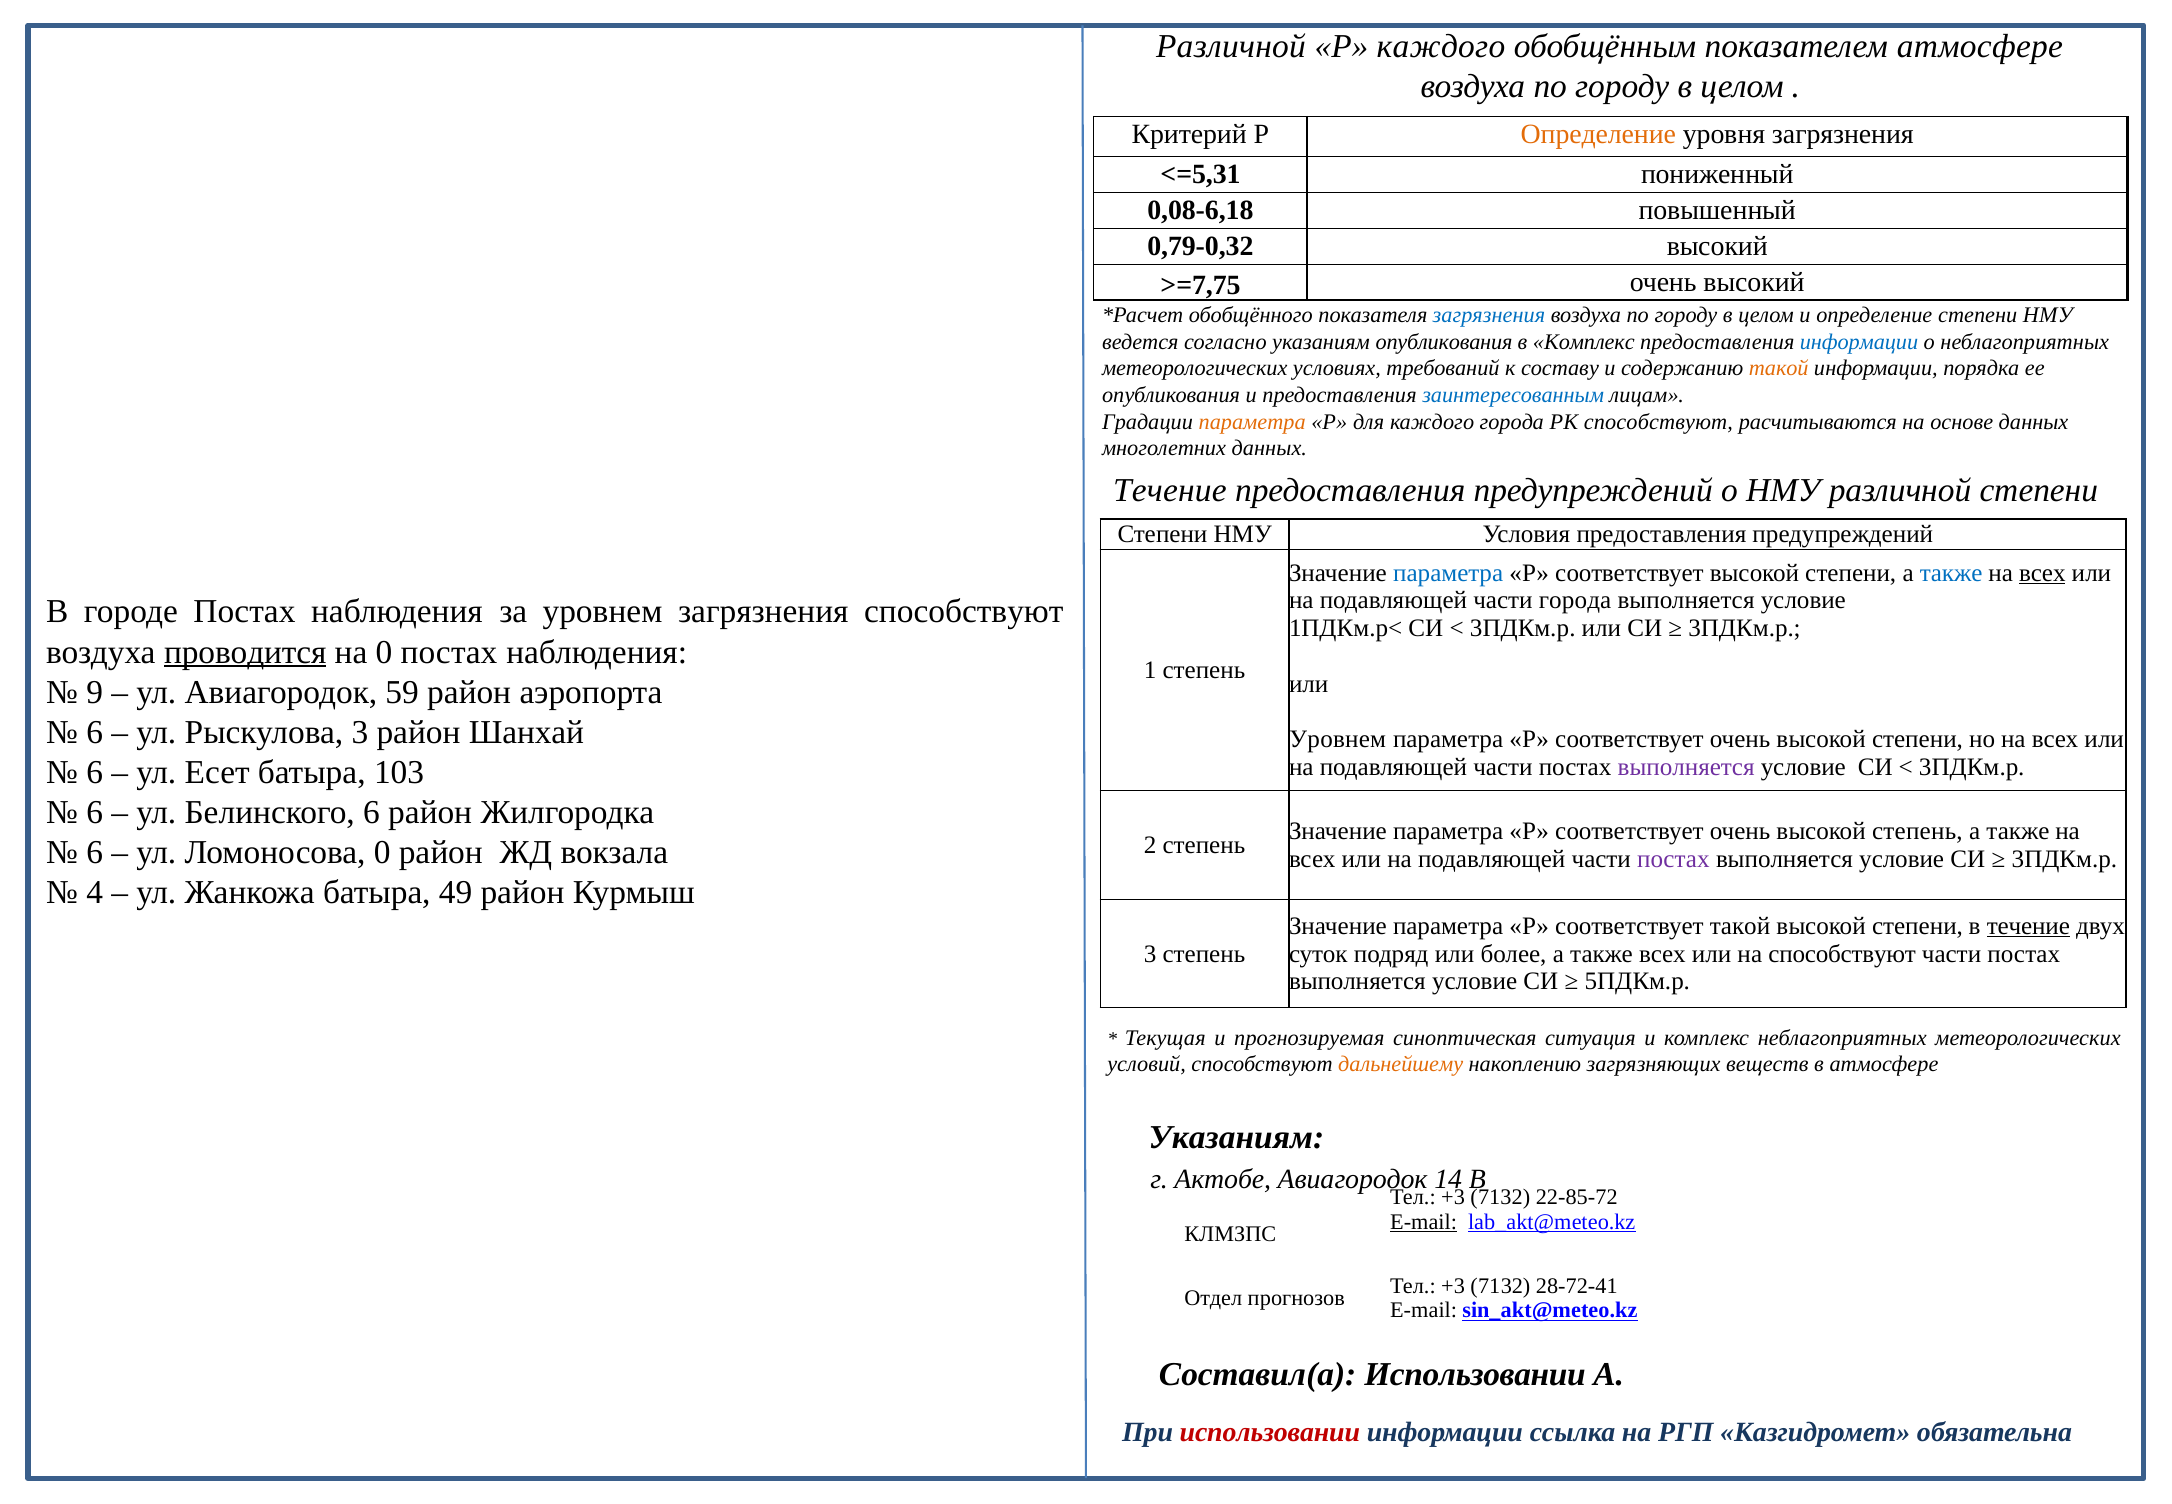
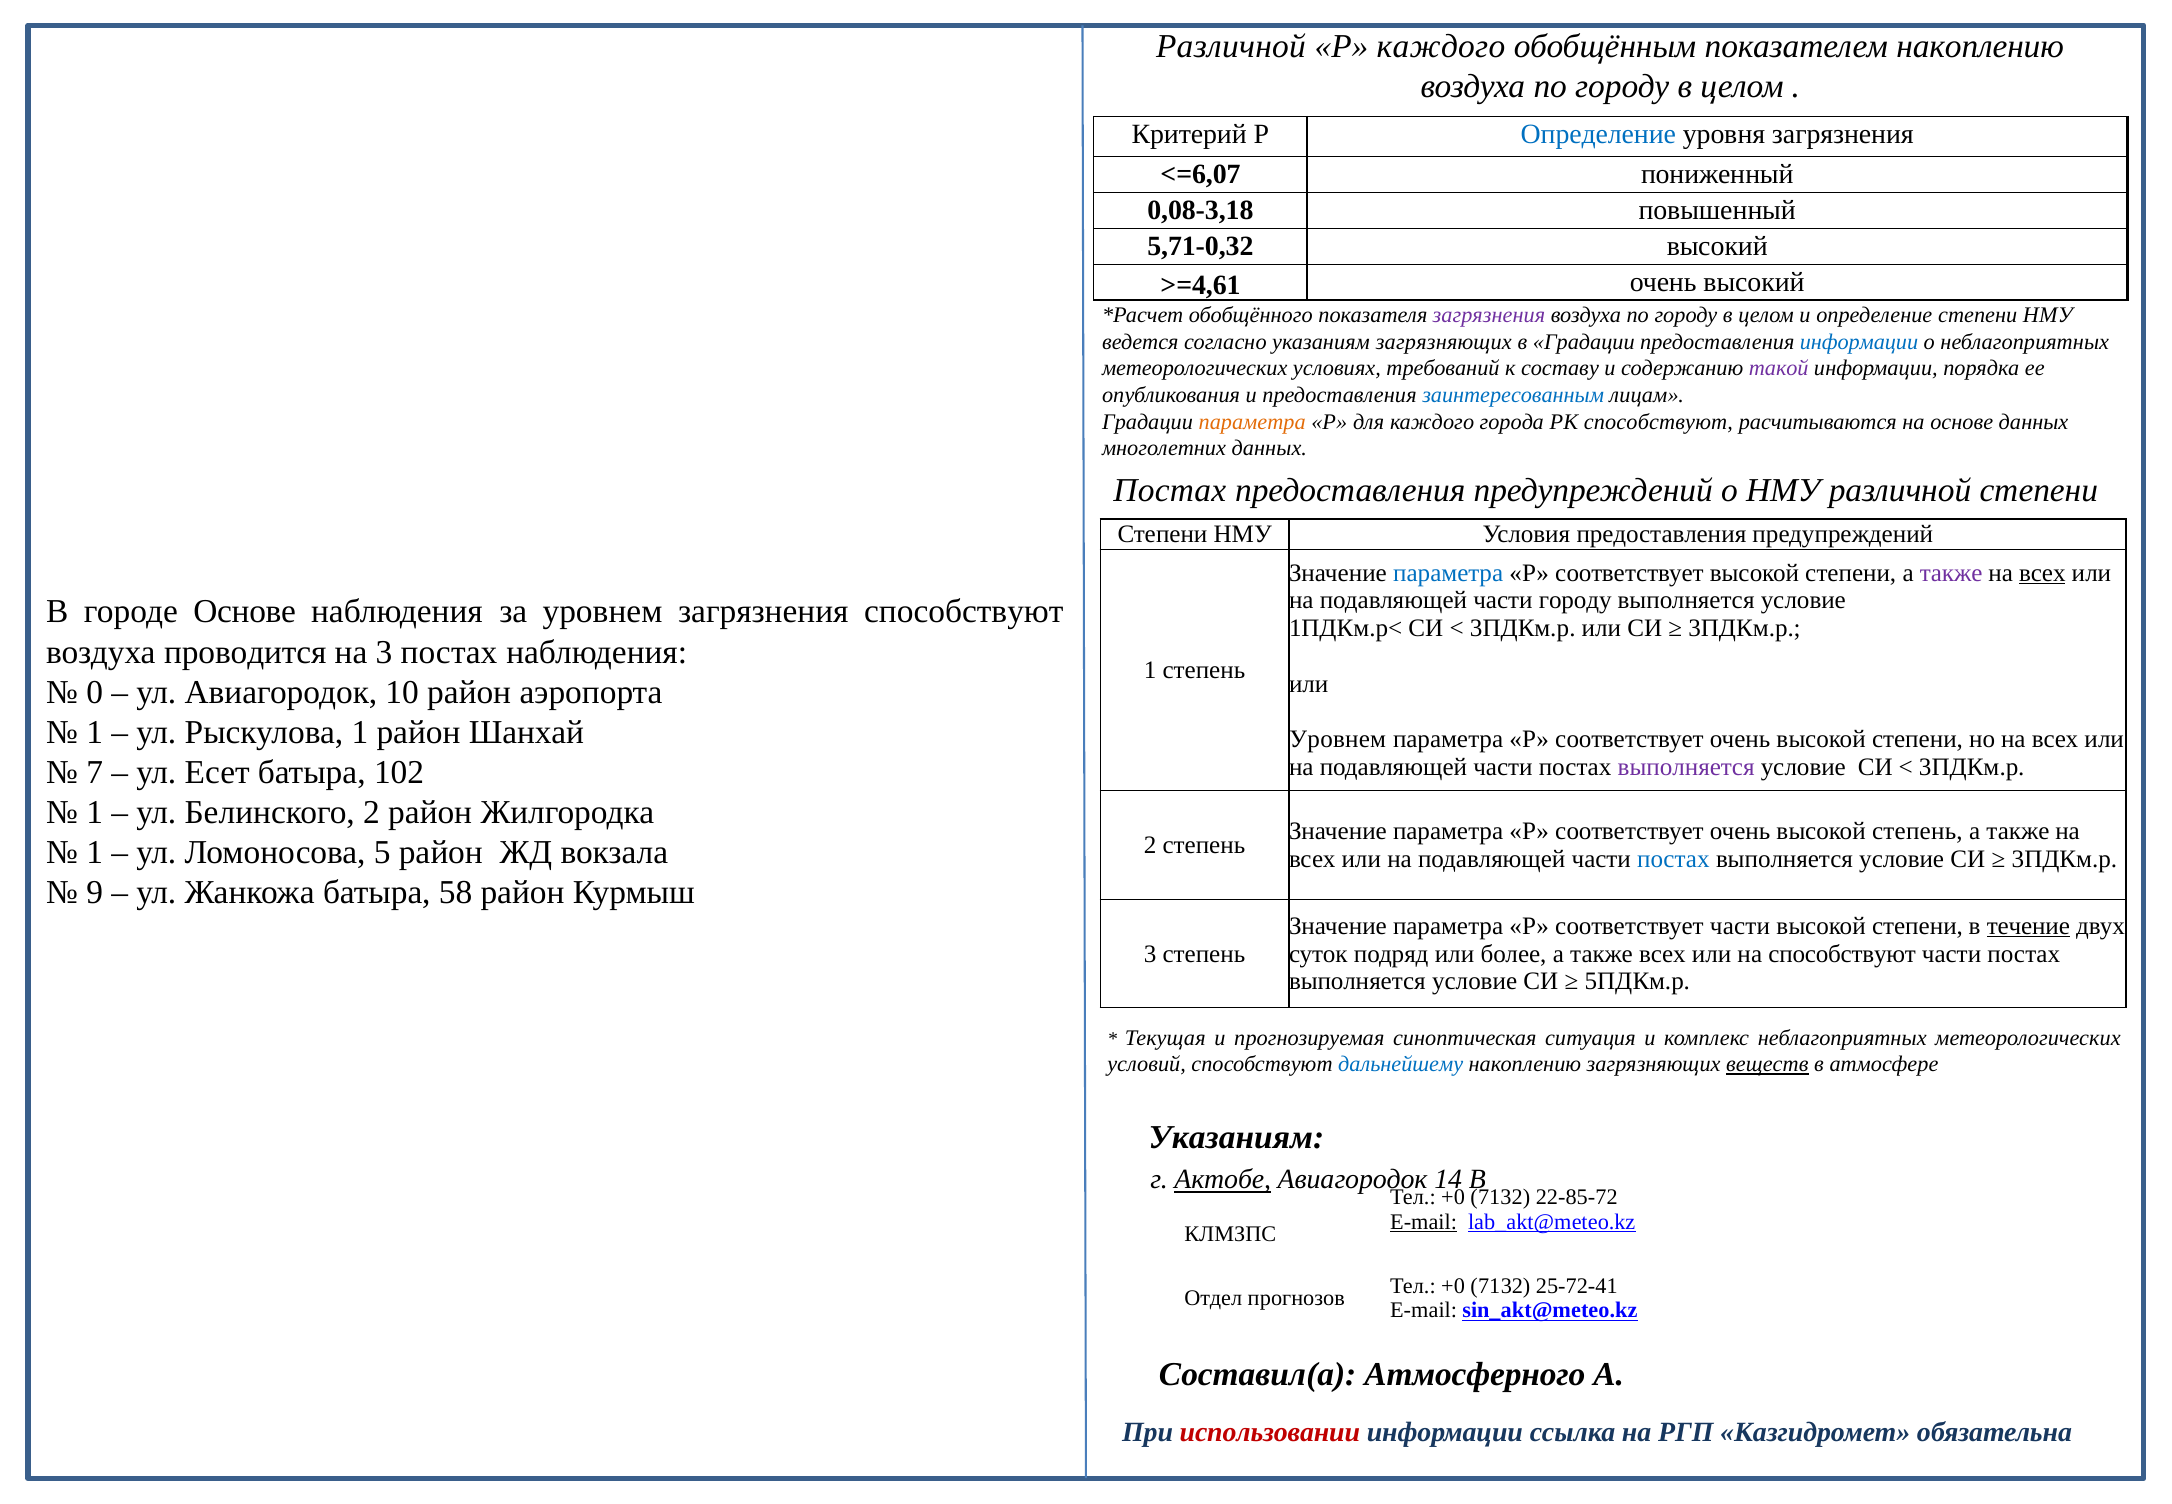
показателем атмосфере: атмосфере -> накоплению
Определение at (1598, 134) colour: orange -> blue
<=5,31: <=5,31 -> <=6,07
0,08-6,18: 0,08-6,18 -> 0,08-3,18
0,79-0,32: 0,79-0,32 -> 5,71-0,32
>=7,75: >=7,75 -> >=4,61
загрязнения at (1489, 315) colour: blue -> purple
указаниям опубликования: опубликования -> загрязняющих
в Комплекс: Комплекс -> Градации
такой at (1779, 368) colour: orange -> purple
Течение at (1170, 490): Течение -> Постах
также at (1951, 573) colour: blue -> purple
части города: города -> городу
городе Постах: Постах -> Основе
проводится underline: present -> none
на 0: 0 -> 3
9: 9 -> 0
59: 59 -> 10
6 at (95, 732): 6 -> 1
Рыскулова 3: 3 -> 1
6 at (95, 772): 6 -> 7
103: 103 -> 102
6 at (95, 812): 6 -> 1
Белинского 6: 6 -> 2
6 at (95, 852): 6 -> 1
Ломоносова 0: 0 -> 5
постах at (1673, 859) colour: purple -> blue
4: 4 -> 9
49: 49 -> 58
соответствует такой: такой -> части
дальнейшему colour: orange -> blue
веществ underline: none -> present
Актобе underline: none -> present
+3 at (1453, 1197): +3 -> +0
+3 at (1453, 1286): +3 -> +0
28-72-41: 28-72-41 -> 25-72-41
Составил(а Использовании: Использовании -> Атмосферного
